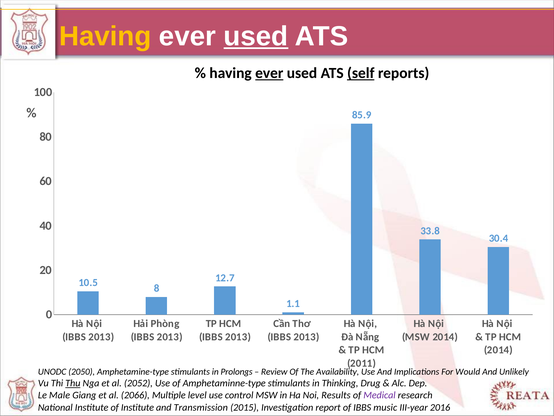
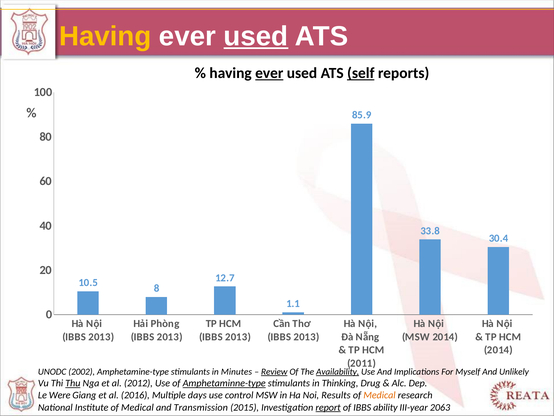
2050: 2050 -> 2002
Prolongs: Prolongs -> Minutes
Review underline: none -> present
Availability underline: none -> present
Would: Would -> Myself
2052: 2052 -> 2012
Amphetaminne-type underline: none -> present
Male: Male -> Were
2066: 2066 -> 2016
level: level -> days
Medical at (379, 395) colour: purple -> orange
Institute of Institute: Institute -> Medical
report underline: none -> present
music: music -> ability
2016: 2016 -> 2063
